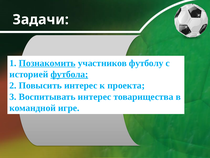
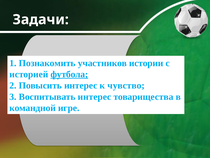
Познакомить underline: present -> none
футболу: футболу -> истории
проекта: проекта -> чувство
